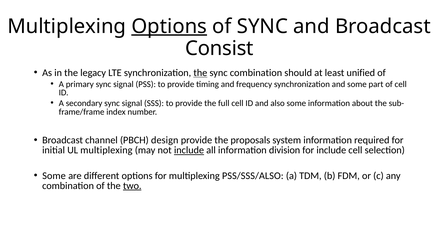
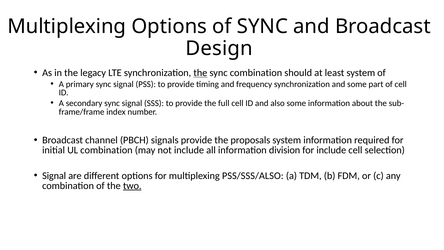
Options at (169, 26) underline: present -> none
Consist: Consist -> Design
least unified: unified -> system
design: design -> signals
UL multiplexing: multiplexing -> combination
include at (189, 150) underline: present -> none
Some at (54, 176): Some -> Signal
